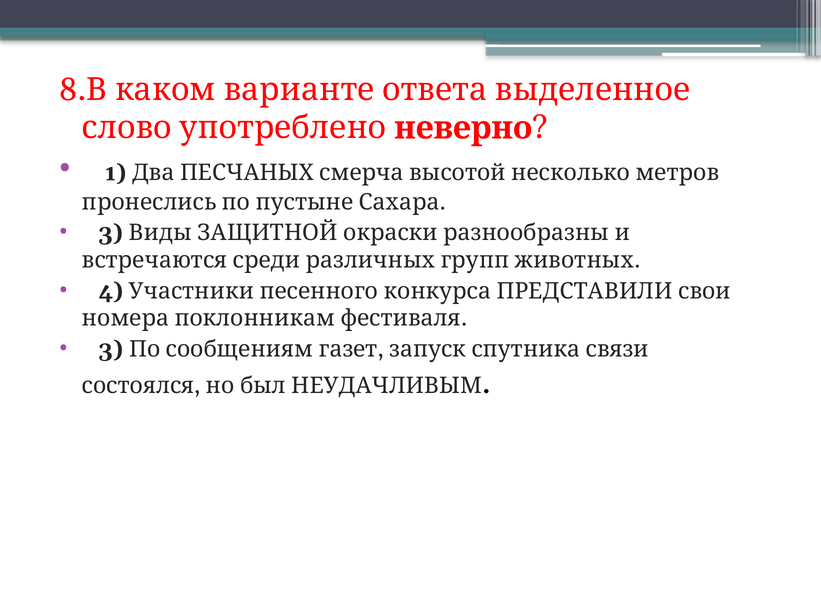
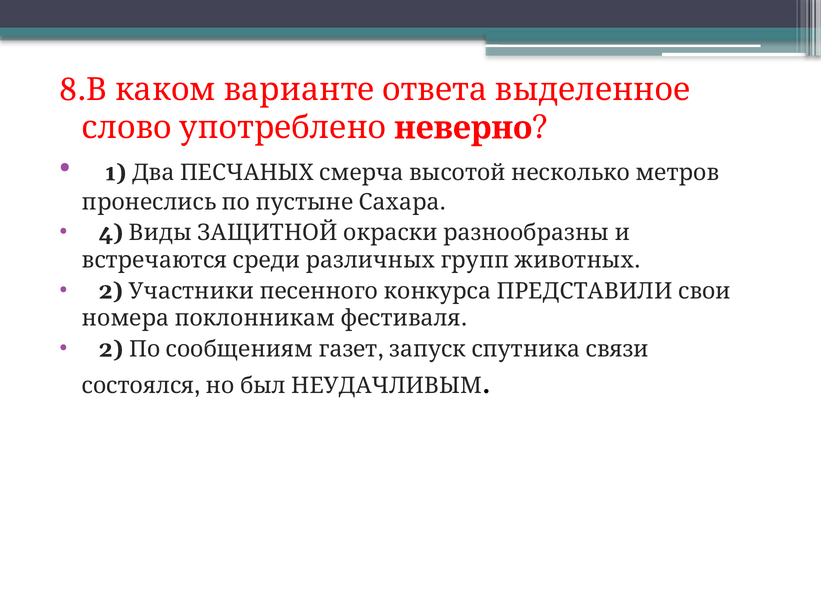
3 at (111, 233): 3 -> 4
4 at (111, 291): 4 -> 2
3 at (111, 349): 3 -> 2
